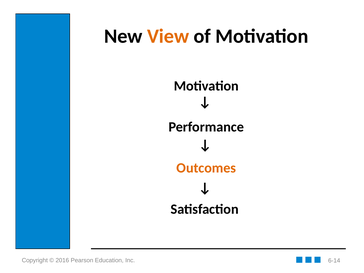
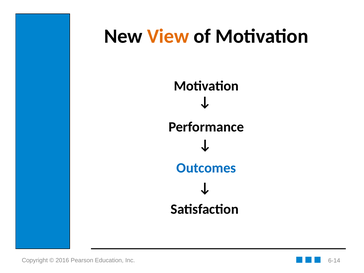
Outcomes colour: orange -> blue
